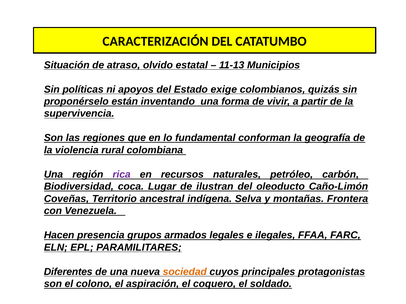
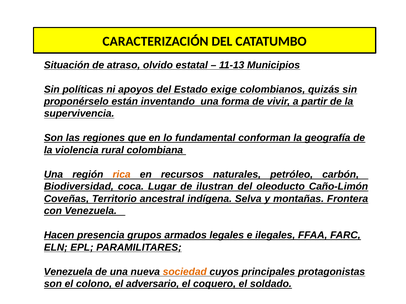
rica colour: purple -> orange
Diferentes at (68, 272): Diferentes -> Venezuela
aspiración: aspiración -> adversario
